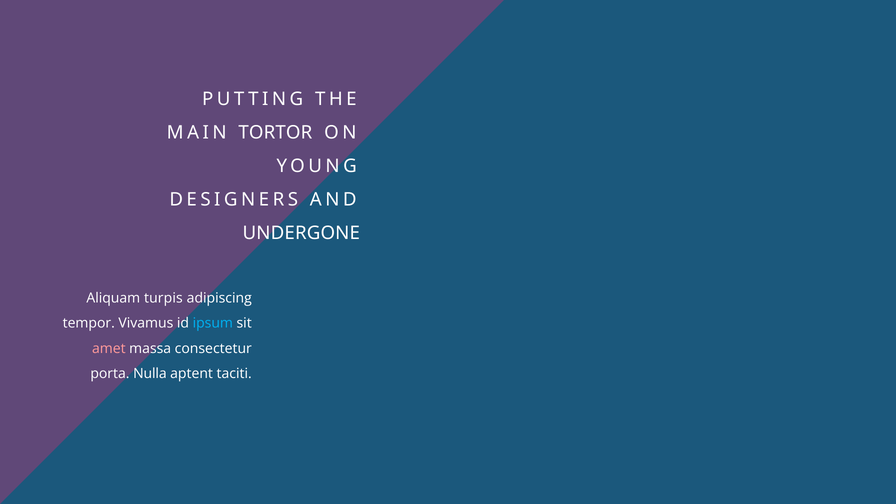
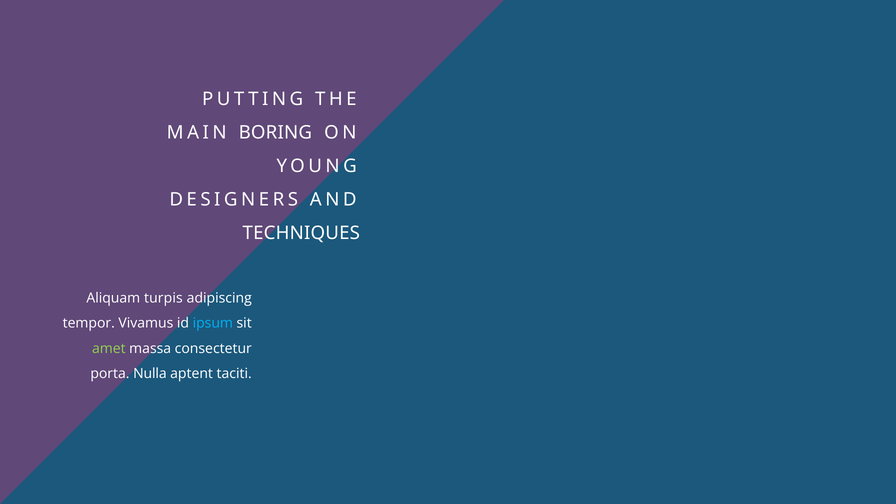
TORTOR: TORTOR -> BORING
UNDERGONE: UNDERGONE -> TECHNIQUES
amet colour: pink -> light green
